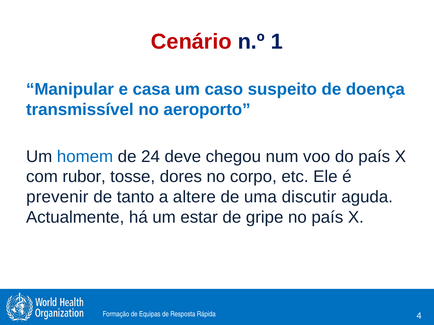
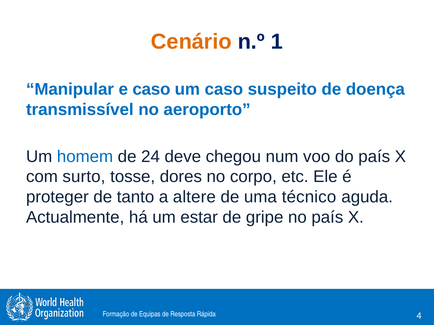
Cenário colour: red -> orange
e casa: casa -> caso
rubor: rubor -> surto
prevenir: prevenir -> proteger
discutir: discutir -> técnico
